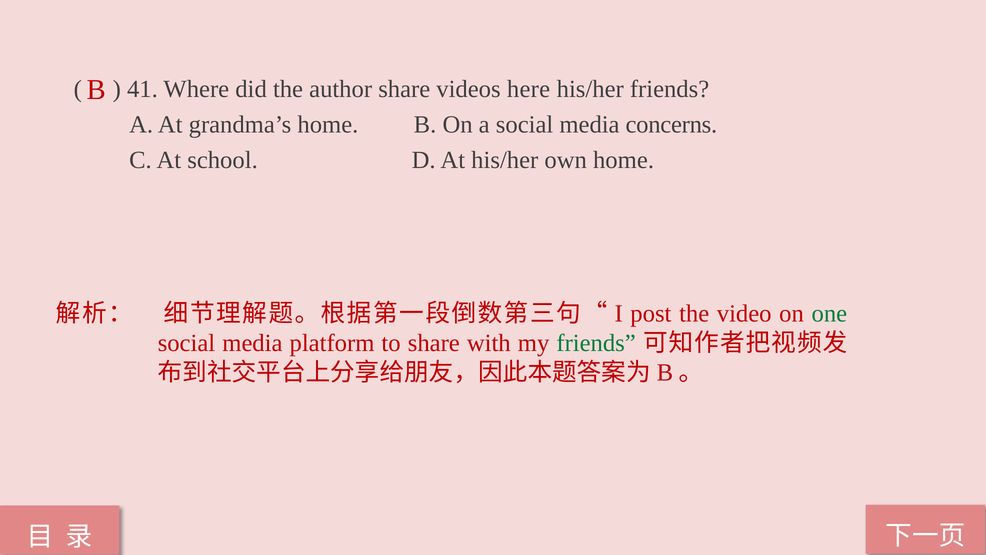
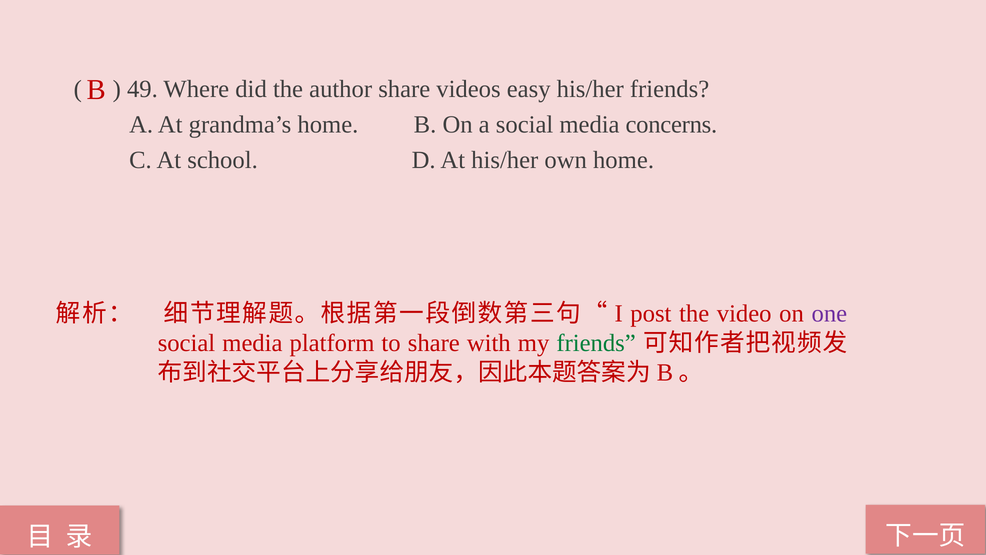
41: 41 -> 49
here: here -> easy
one colour: green -> purple
